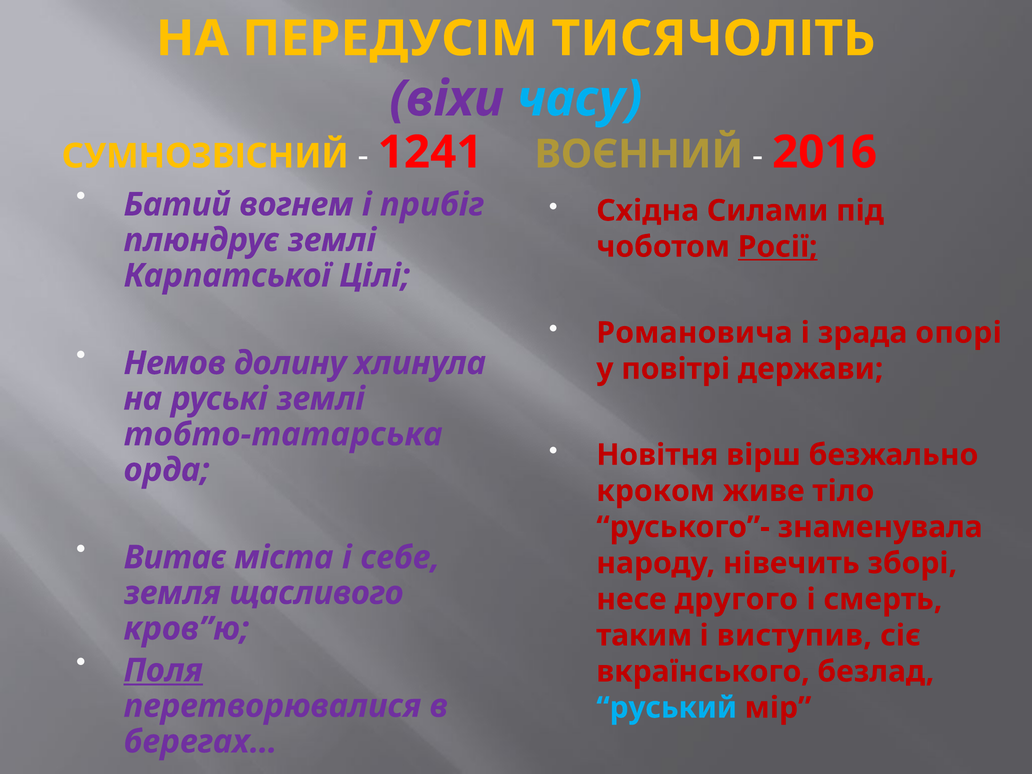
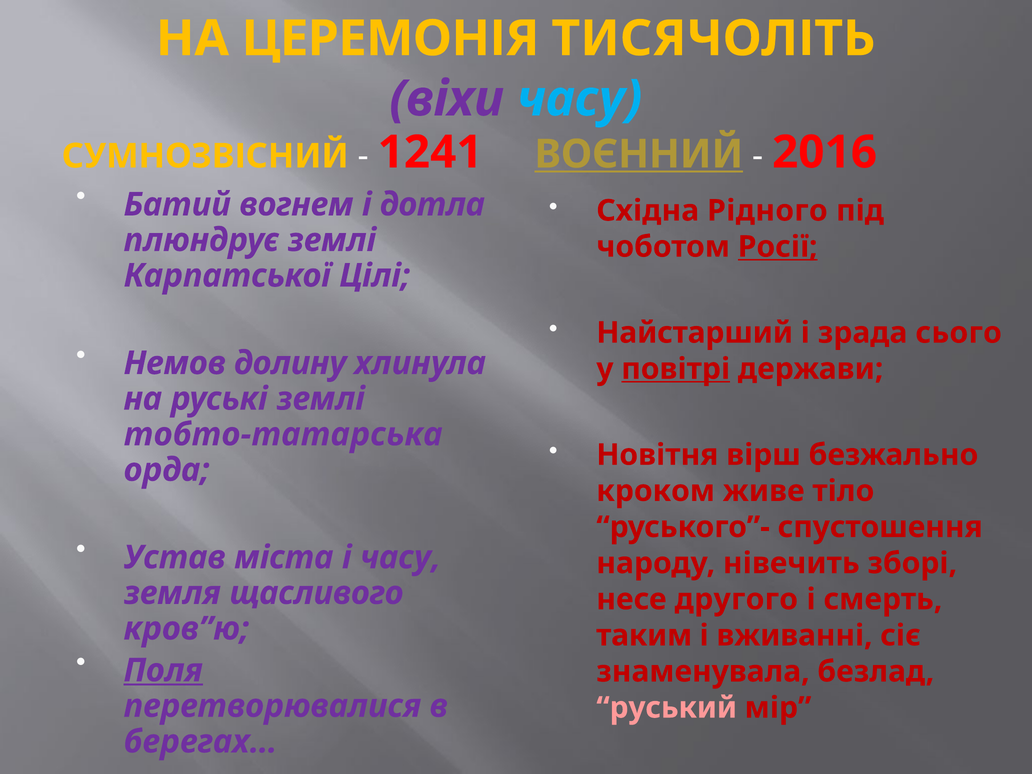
ПЕРЕДУСІМ: ПЕРЕДУСІМ -> ЦЕРЕМОНІЯ
ВОЄННИЙ underline: none -> present
прибіг: прибіг -> дотла
Силами: Силами -> Рідного
Романовича: Романовича -> Найстарший
опорі: опорі -> сього
повітрі underline: none -> present
знаменувала: знаменувала -> спустошення
Витає: Витає -> Устав
і себе: себе -> часу
виступив: виступив -> вживанні
вкраїнського: вкраїнського -> знаменувала
руський colour: light blue -> pink
